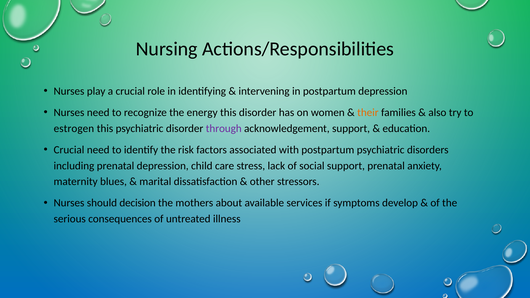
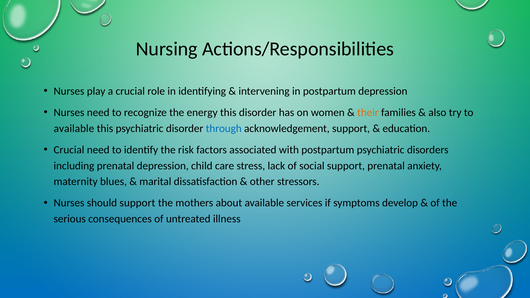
estrogen at (74, 128): estrogen -> available
through colour: purple -> blue
should decision: decision -> support
